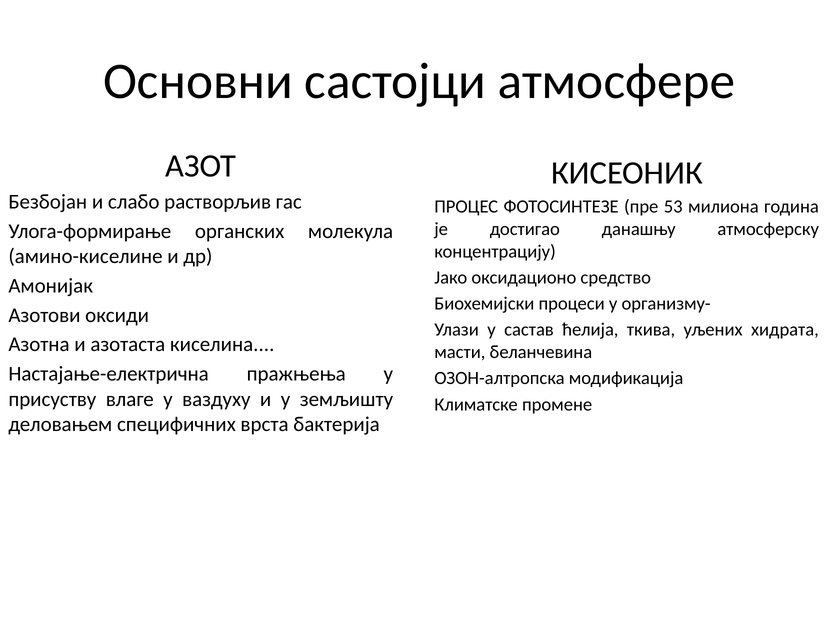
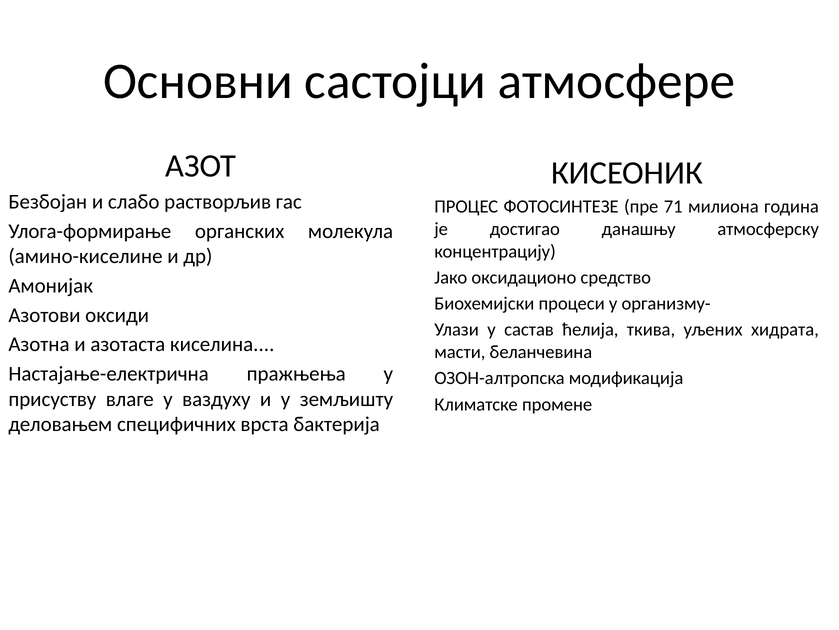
53: 53 -> 71
